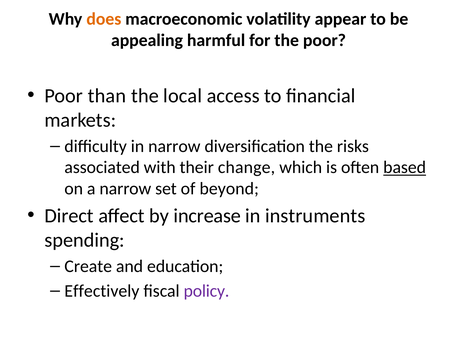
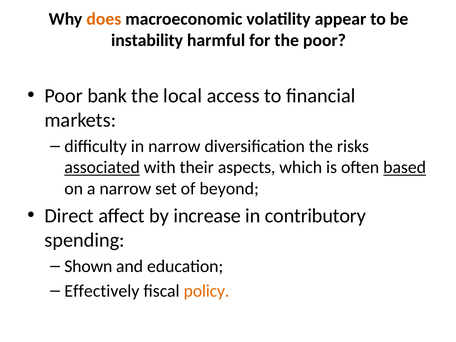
appealing: appealing -> instability
than: than -> bank
associated underline: none -> present
change: change -> aspects
instruments: instruments -> contributory
Create: Create -> Shown
policy colour: purple -> orange
